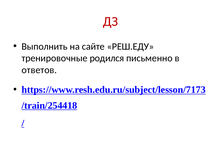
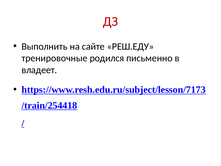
ответов: ответов -> владеет
